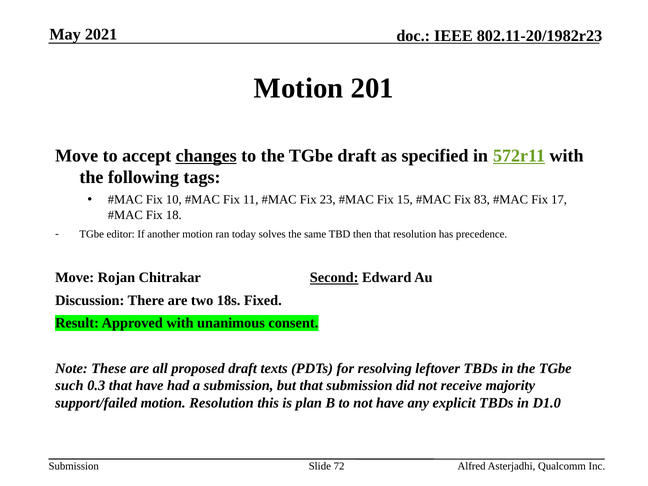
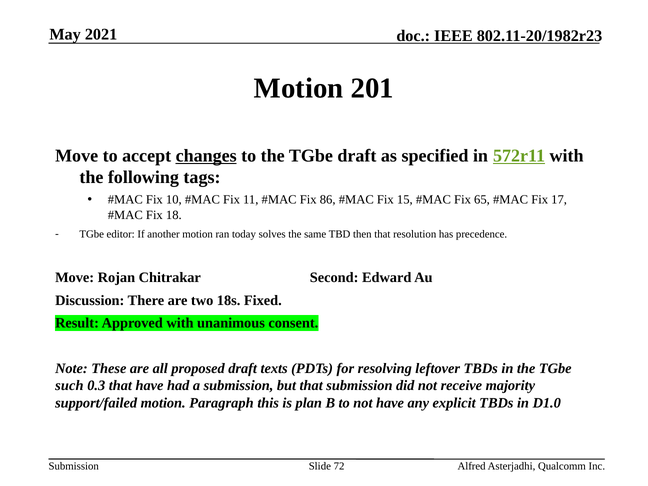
23: 23 -> 86
83: 83 -> 65
Second underline: present -> none
motion Resolution: Resolution -> Paragraph
